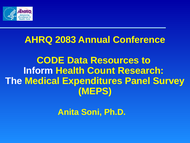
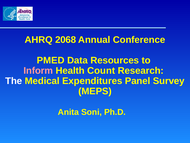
2083: 2083 -> 2068
CODE: CODE -> PMED
Inform colour: white -> pink
